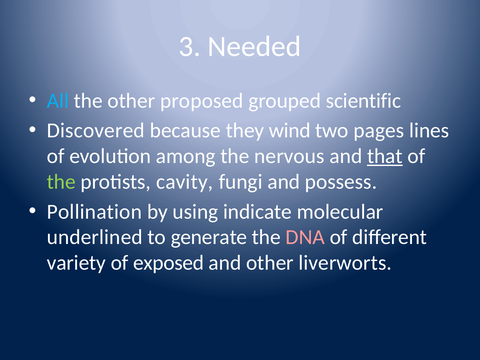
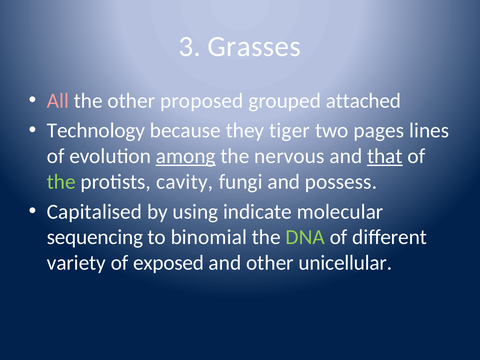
Needed: Needed -> Grasses
All colour: light blue -> pink
scientific: scientific -> attached
Discovered: Discovered -> Technology
wind: wind -> tiger
among underline: none -> present
Pollination: Pollination -> Capitalised
underlined: underlined -> sequencing
generate: generate -> binomial
DNA colour: pink -> light green
liverworts: liverworts -> unicellular
